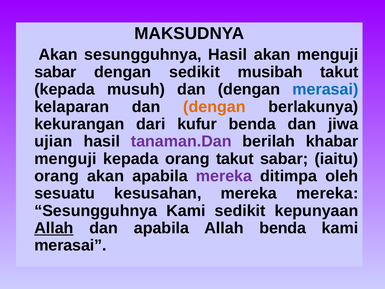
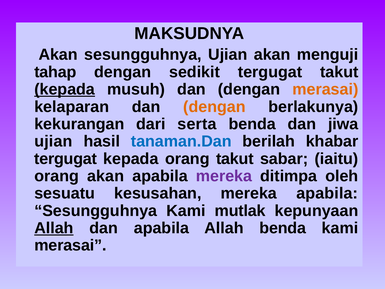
sesungguhnya Hasil: Hasil -> Ujian
sabar at (55, 72): sabar -> tahap
sedikit musibah: musibah -> tergugat
kepada at (65, 89) underline: none -> present
merasai at (325, 89) colour: blue -> orange
kufur: kufur -> serta
tanaman.Dan colour: purple -> blue
menguji at (65, 159): menguji -> tergugat
mereka mereka: mereka -> apabila
Kami sedikit: sedikit -> mutlak
